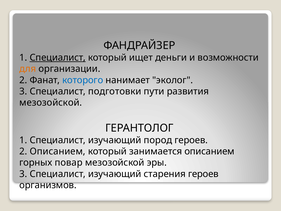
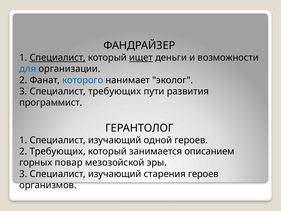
ищет underline: none -> present
для colour: orange -> blue
Специалист подготовки: подготовки -> требующих
мезозойской at (51, 103): мезозойской -> программист
пород: пород -> одной
2 Описанием: Описанием -> Требующих
